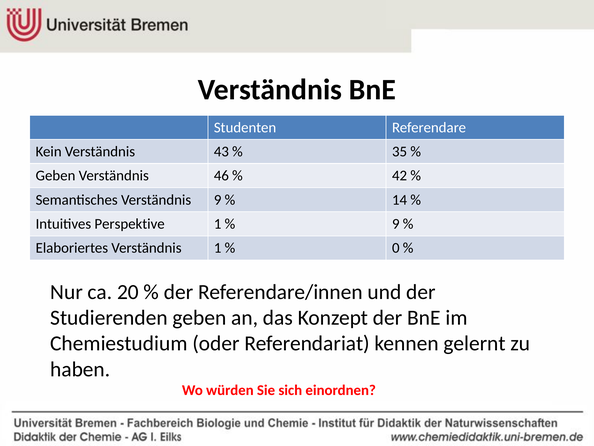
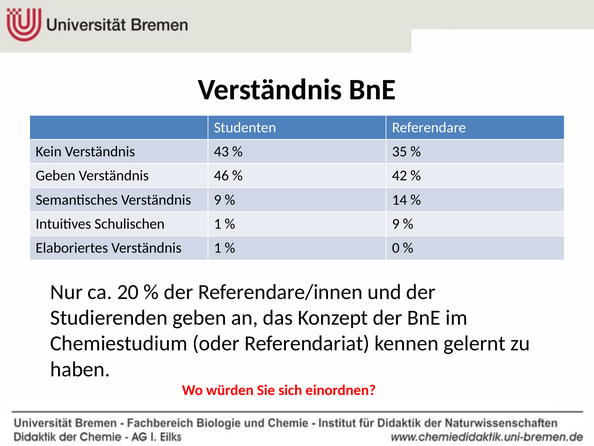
Perspektive: Perspektive -> Schulischen
